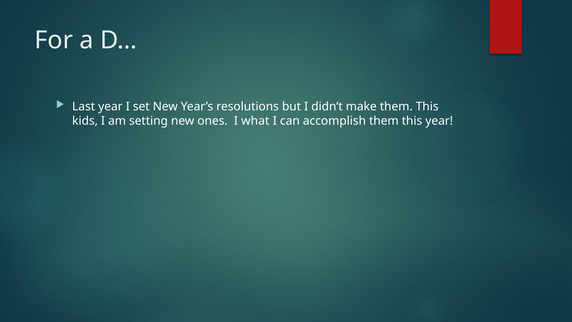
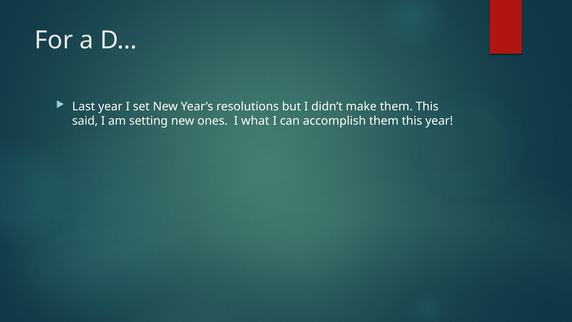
kids: kids -> said
